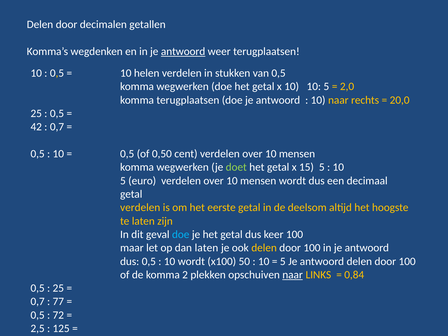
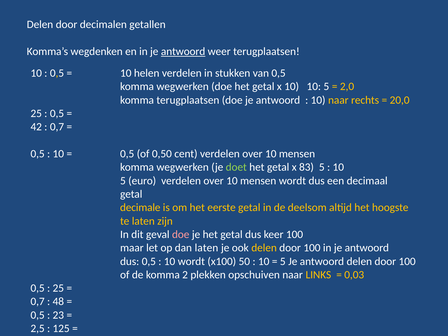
15: 15 -> 83
verdelen at (140, 208): verdelen -> decimale
doe at (181, 234) colour: light blue -> pink
naar at (293, 275) underline: present -> none
0,84: 0,84 -> 0,03
77: 77 -> 48
72: 72 -> 23
